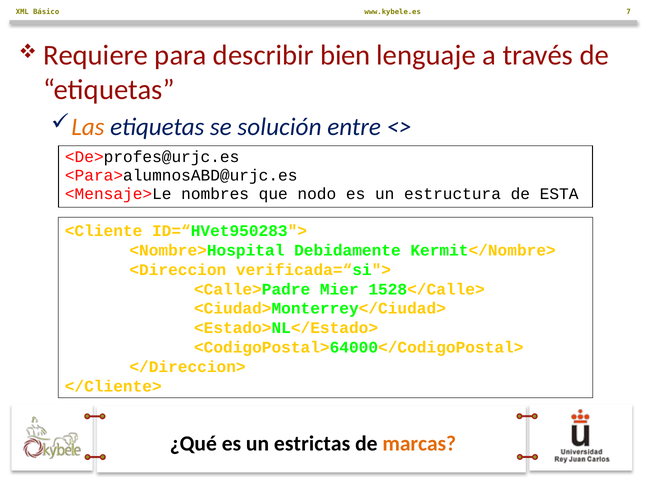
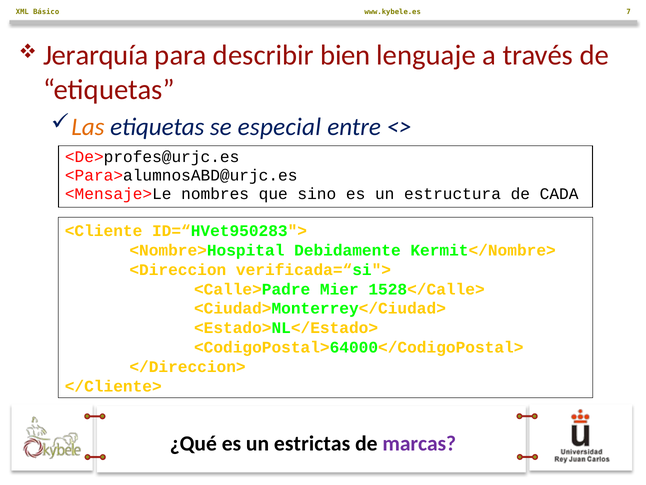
Requiere: Requiere -> Jerarquía
solución: solución -> especial
nodo: nodo -> sino
ESTA: ESTA -> CADA
marcas colour: orange -> purple
